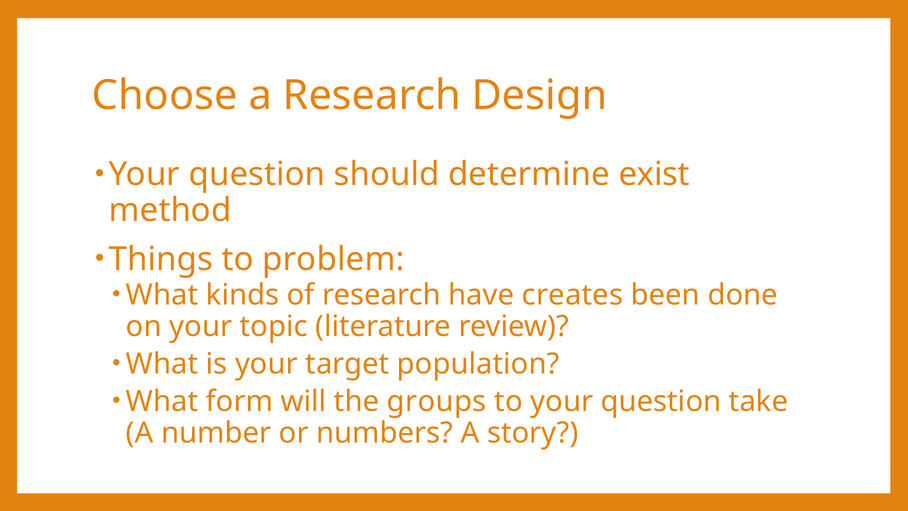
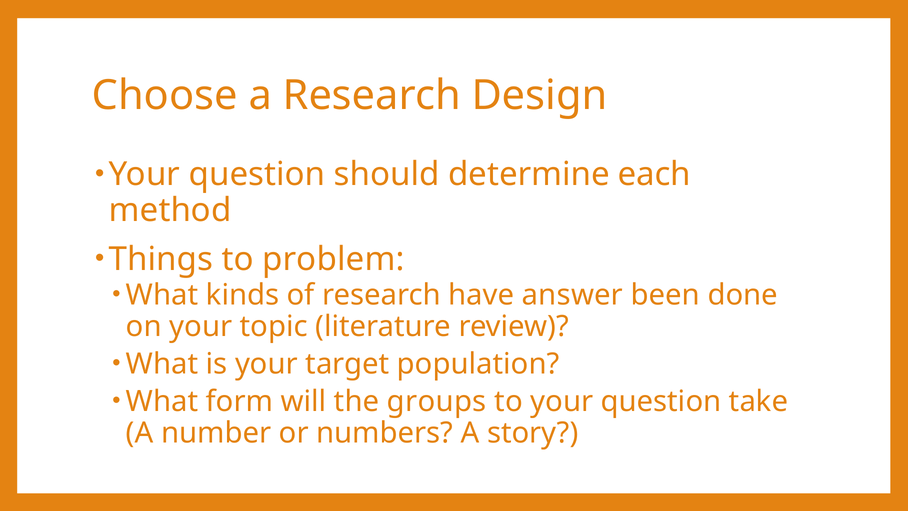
exist: exist -> each
creates: creates -> answer
